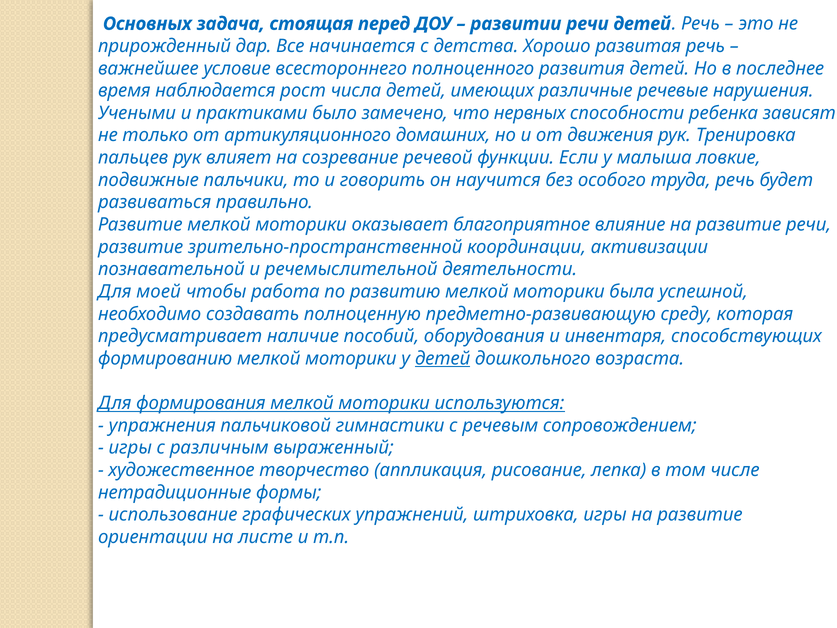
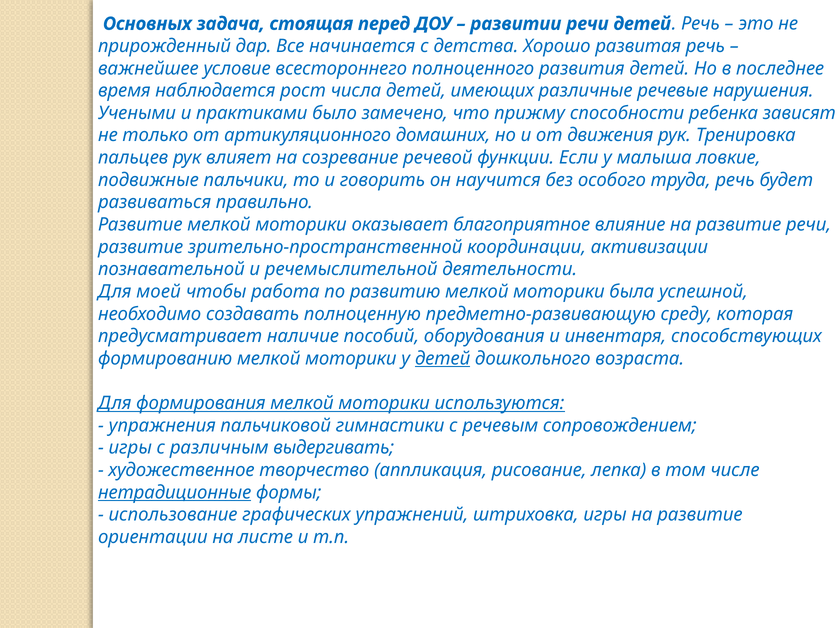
нервных: нервных -> прижму
выраженный: выраженный -> выдергивать
нетрадиционные underline: none -> present
